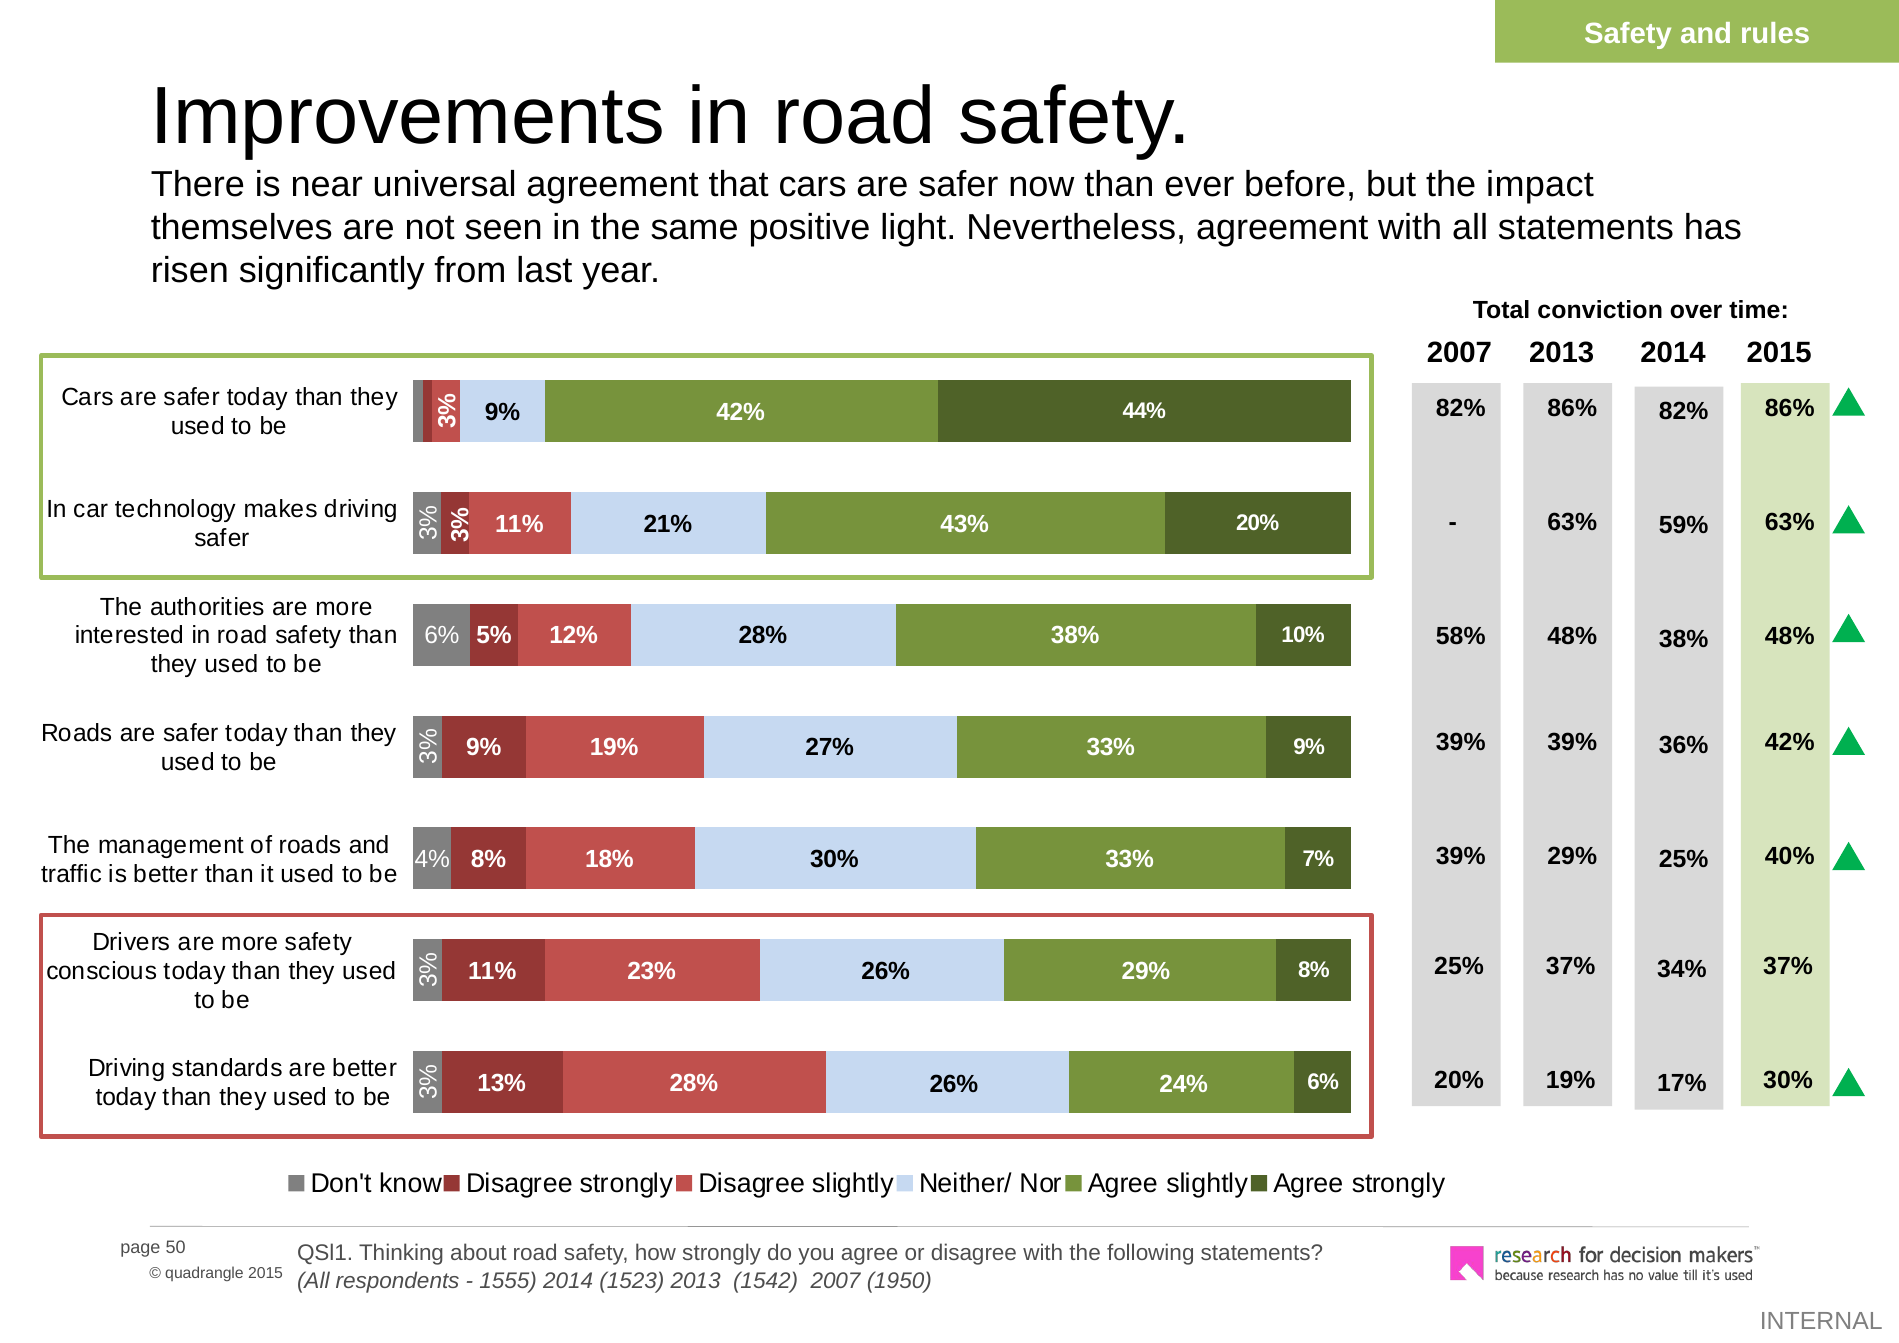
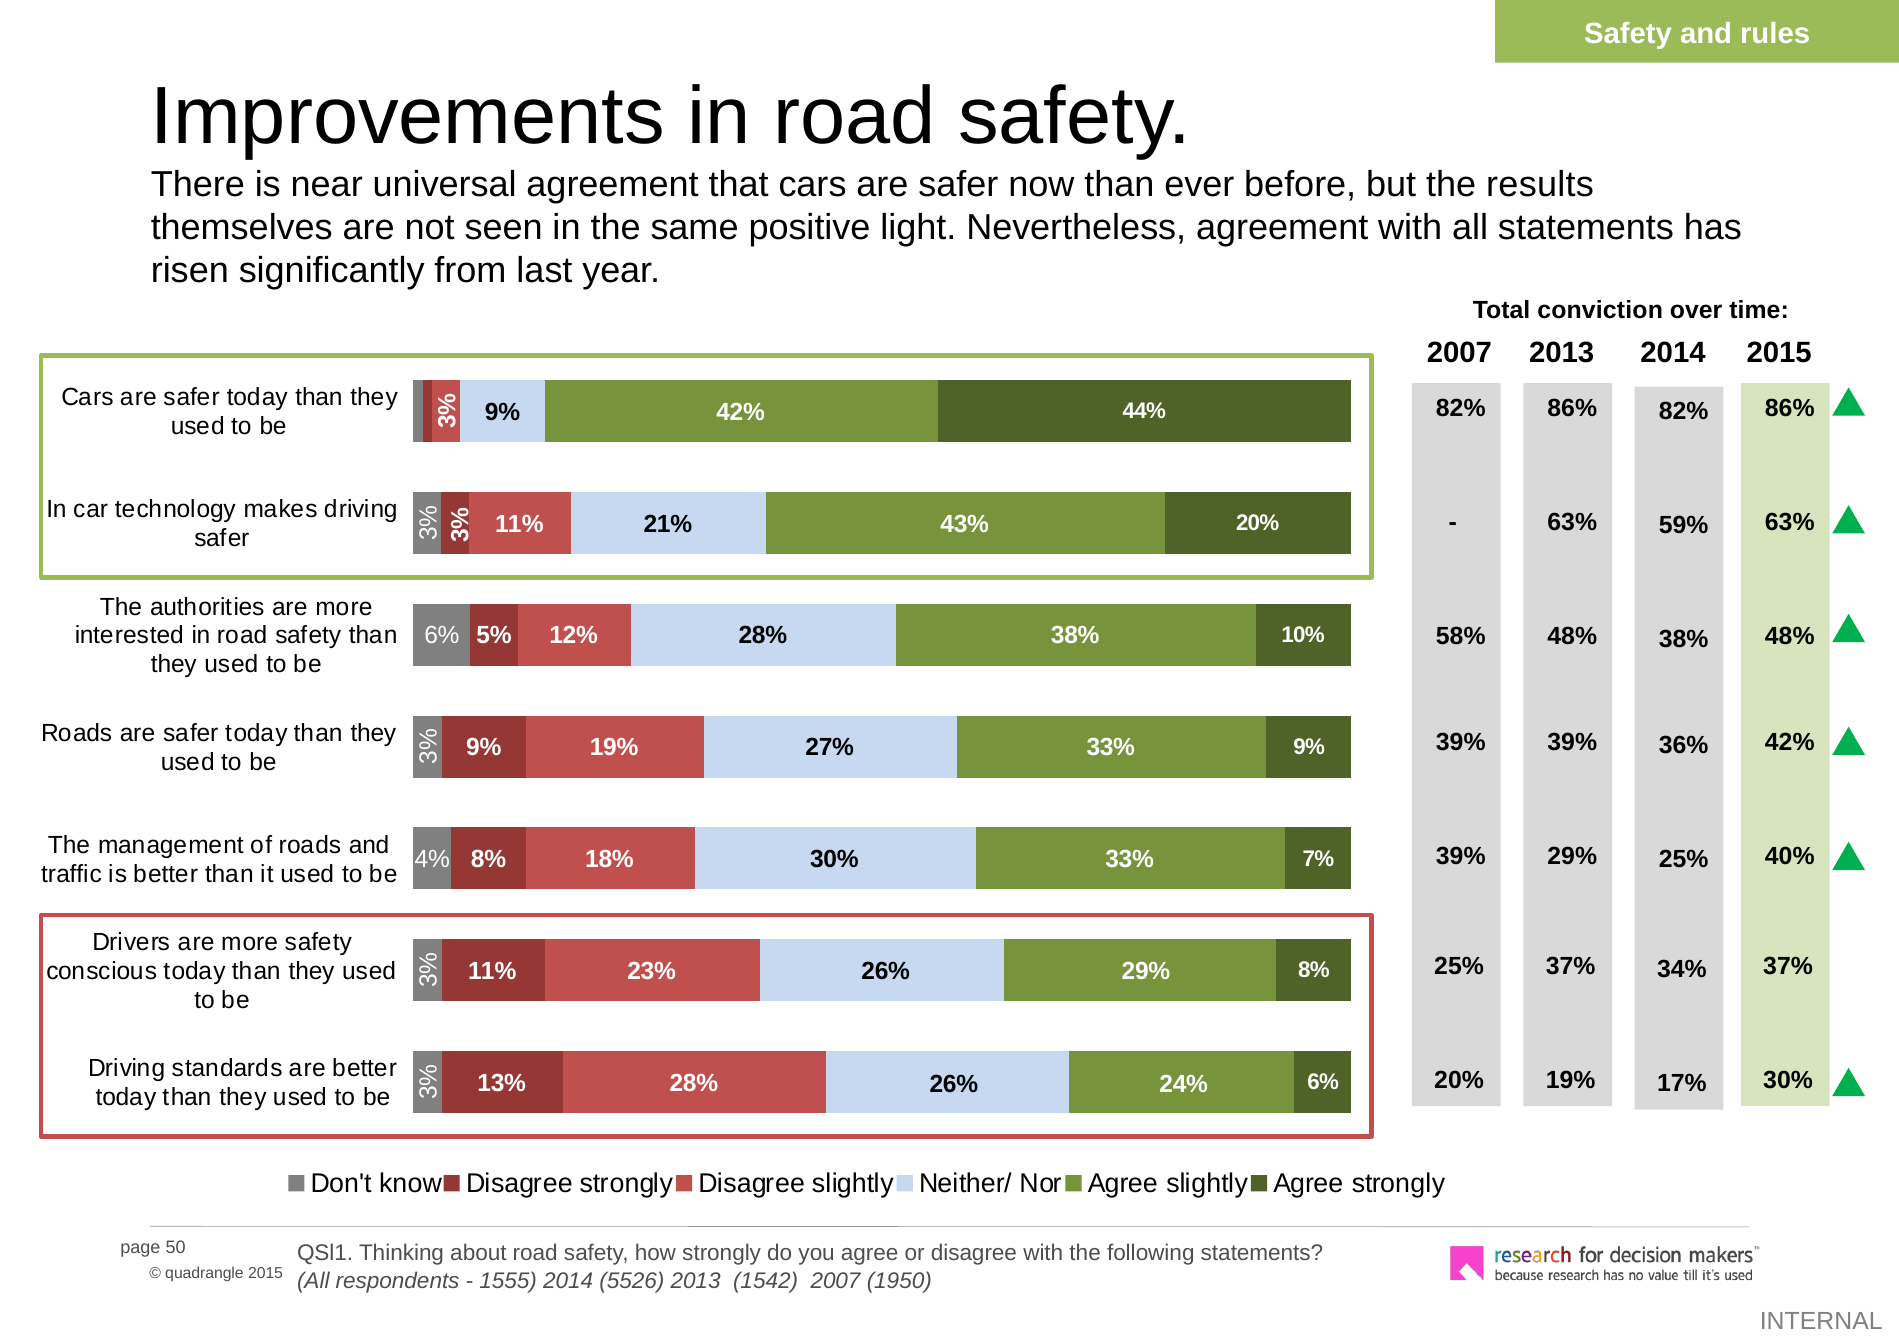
impact: impact -> results
1523: 1523 -> 5526
